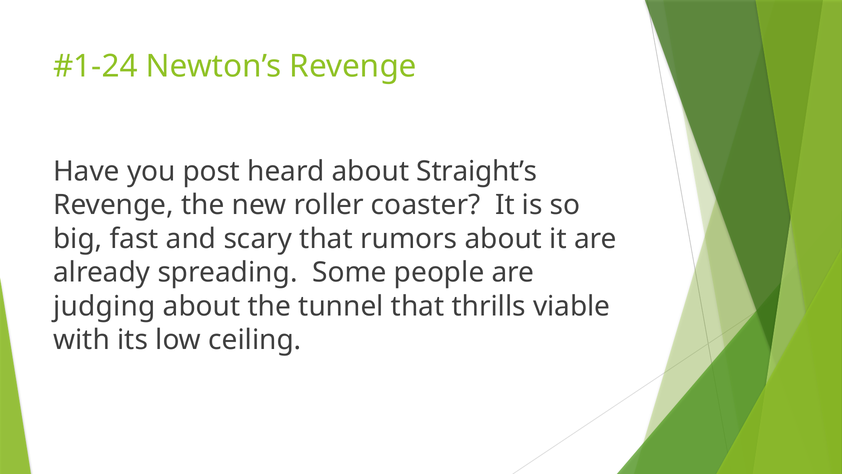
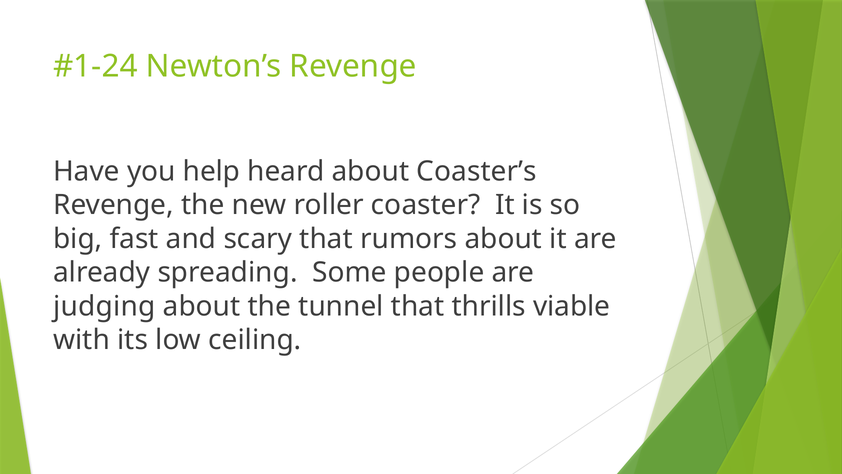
post: post -> help
Straight’s: Straight’s -> Coaster’s
